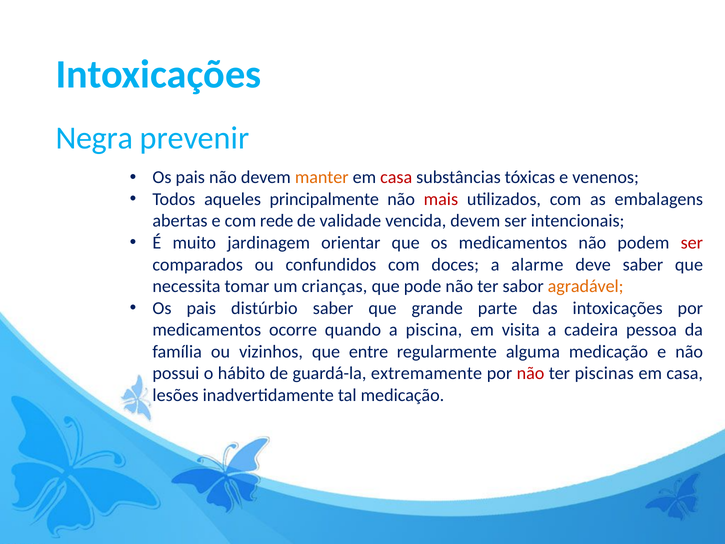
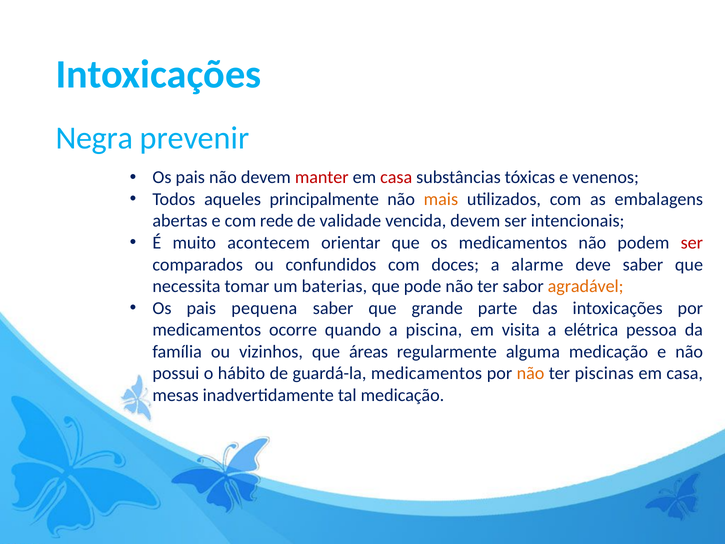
manter colour: orange -> red
mais colour: red -> orange
jardinagem: jardinagem -> acontecem
crianças: crianças -> baterias
distúrbio: distúrbio -> pequena
cadeira: cadeira -> elétrica
entre: entre -> áreas
guardá-la extremamente: extremamente -> medicamentos
não at (531, 373) colour: red -> orange
lesões: lesões -> mesas
